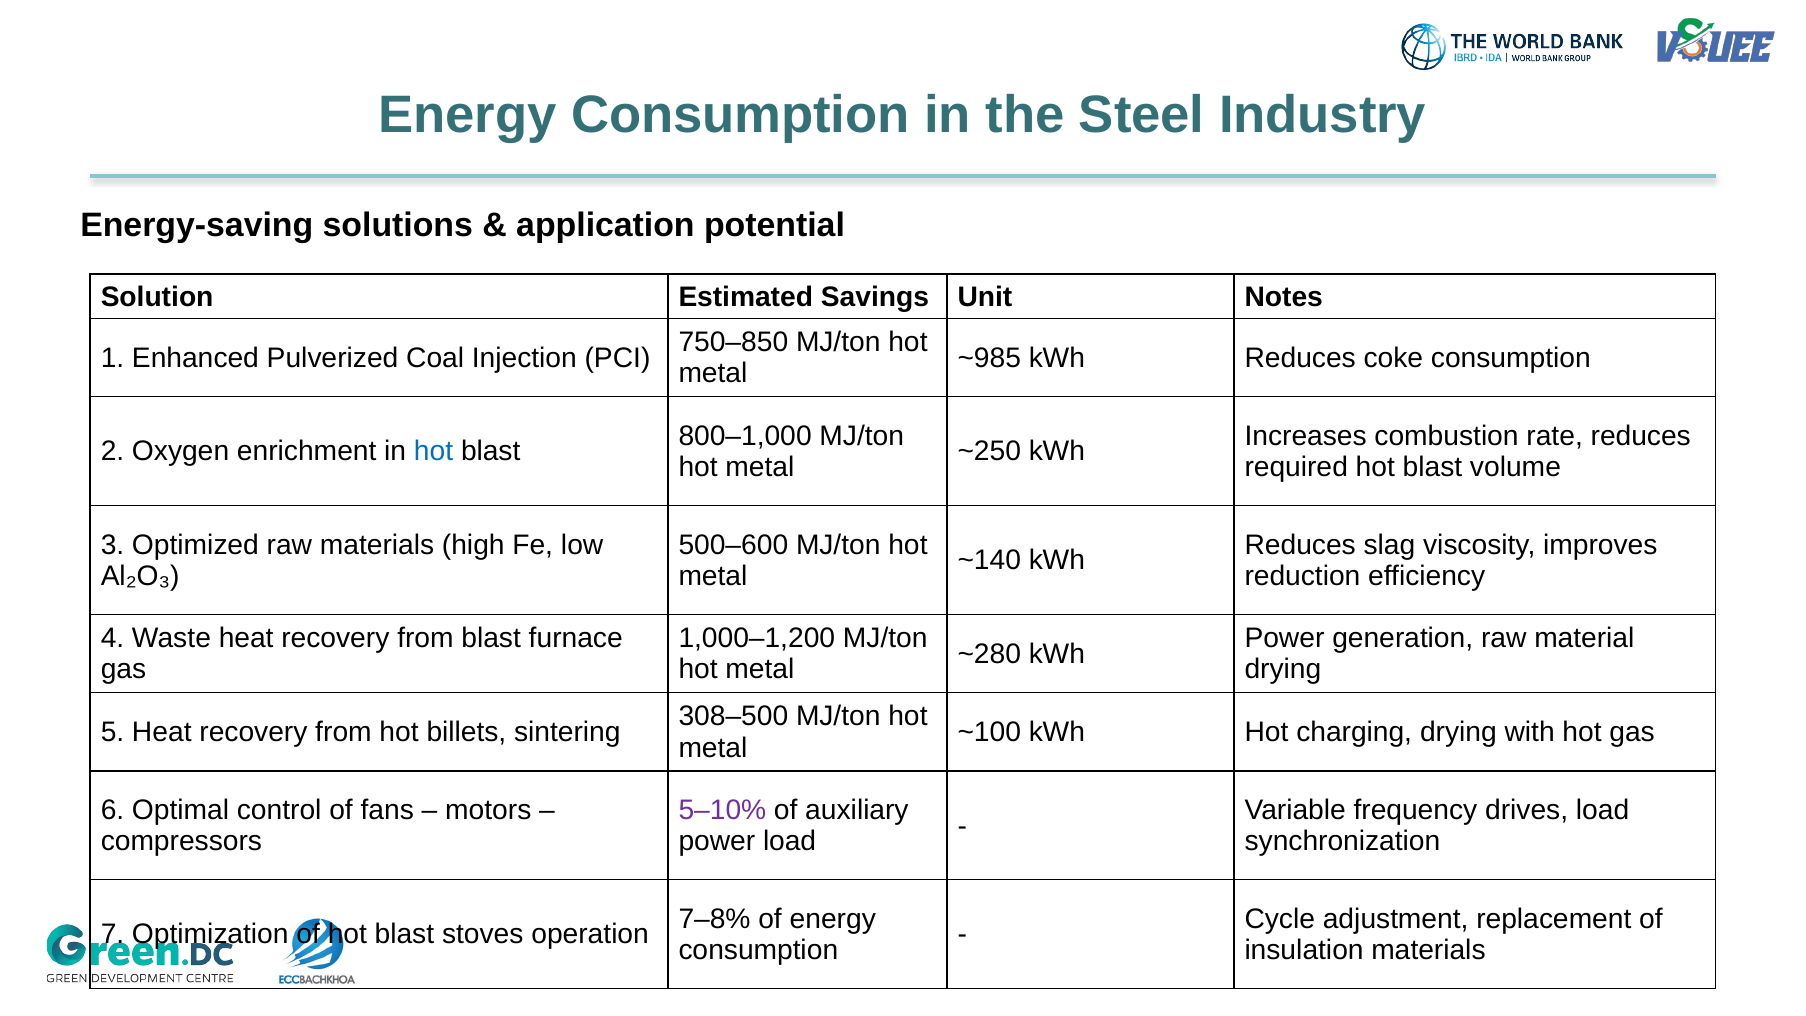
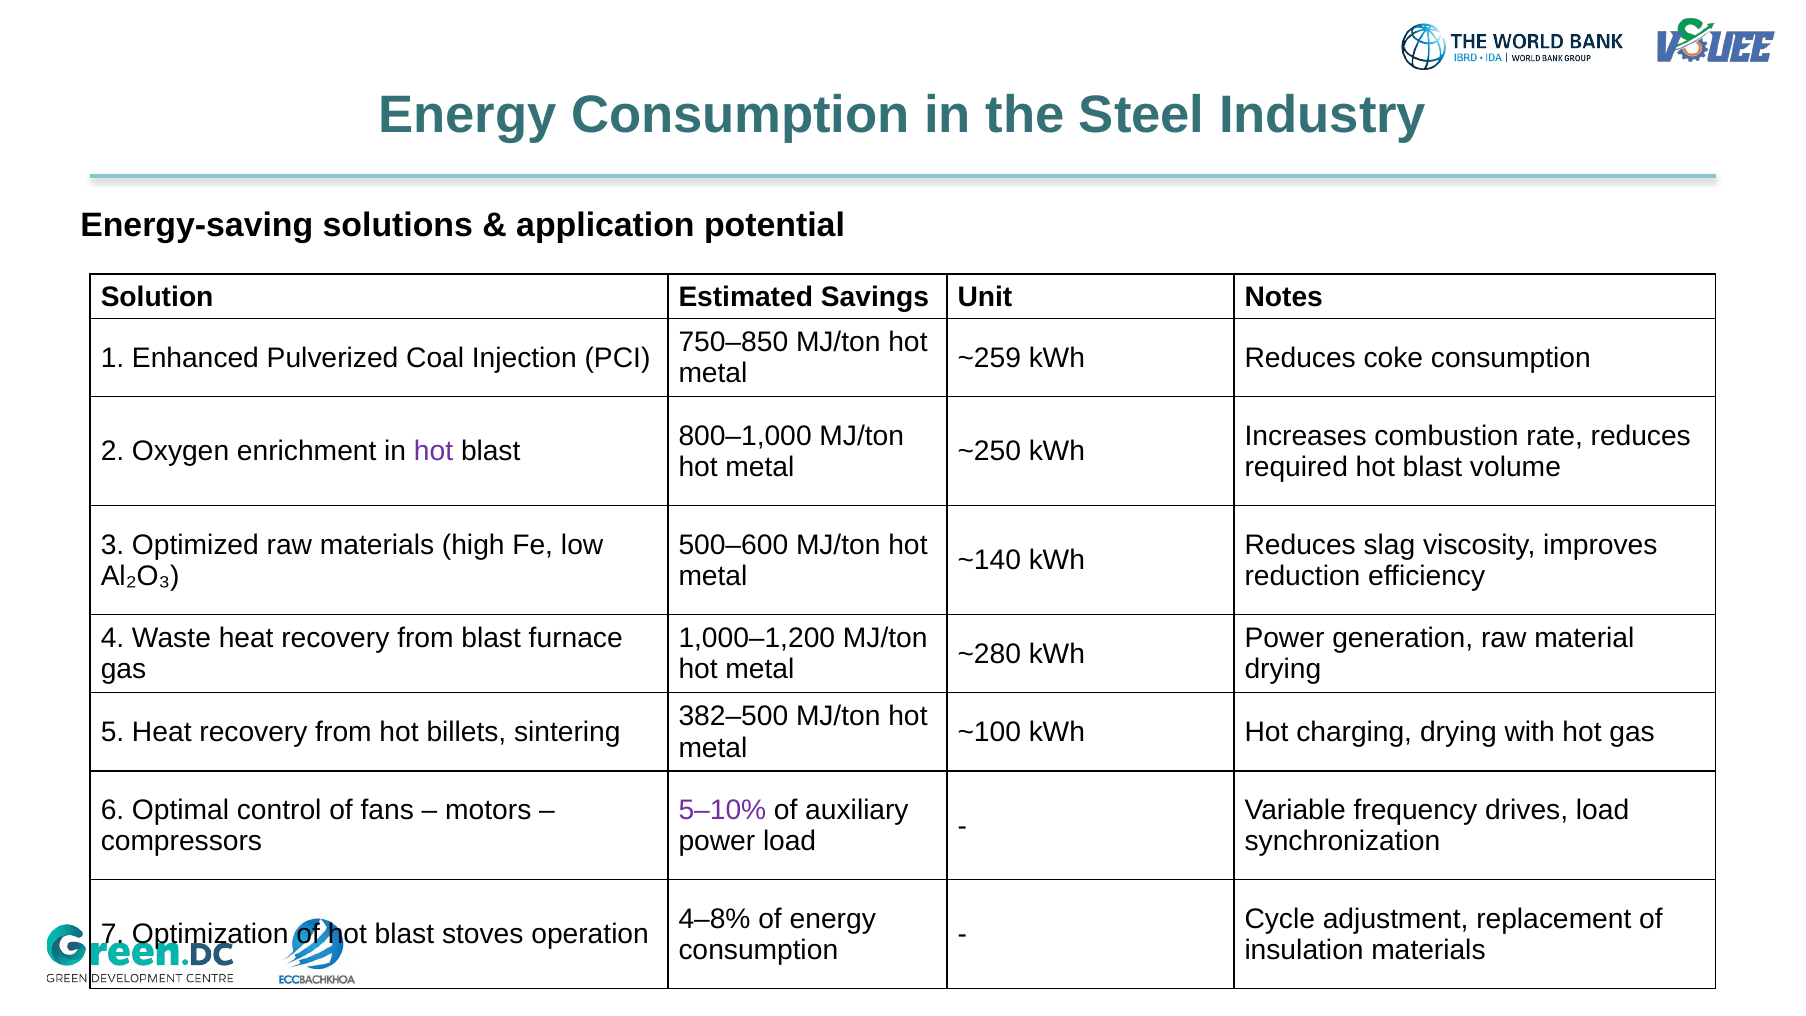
~985: ~985 -> ~259
hot at (433, 451) colour: blue -> purple
308–500: 308–500 -> 382–500
7–8%: 7–8% -> 4–8%
